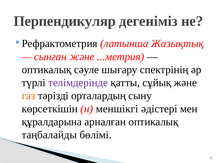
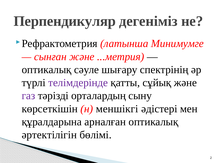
Жазықтық: Жазықтық -> Минимумге
газ colour: orange -> purple
таңбалайды: таңбалайды -> әртектілігін
